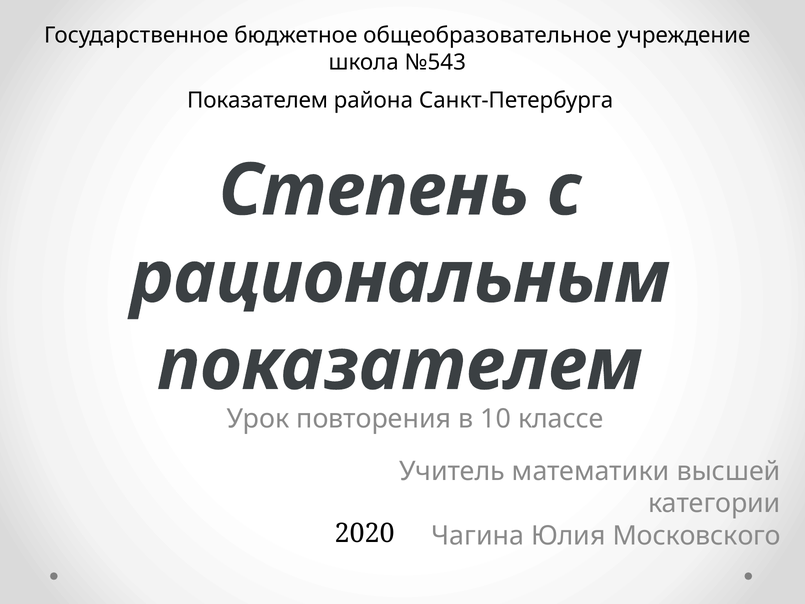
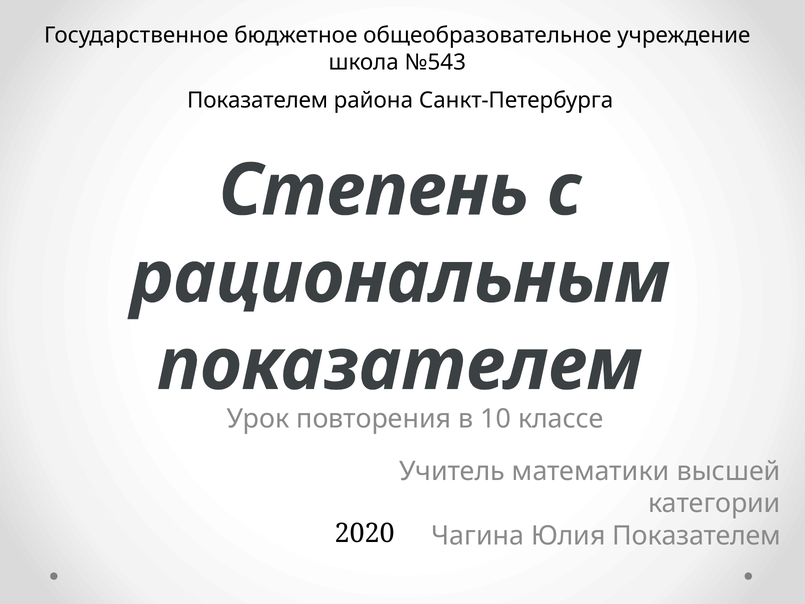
Юлия Московского: Московского -> Показателем
